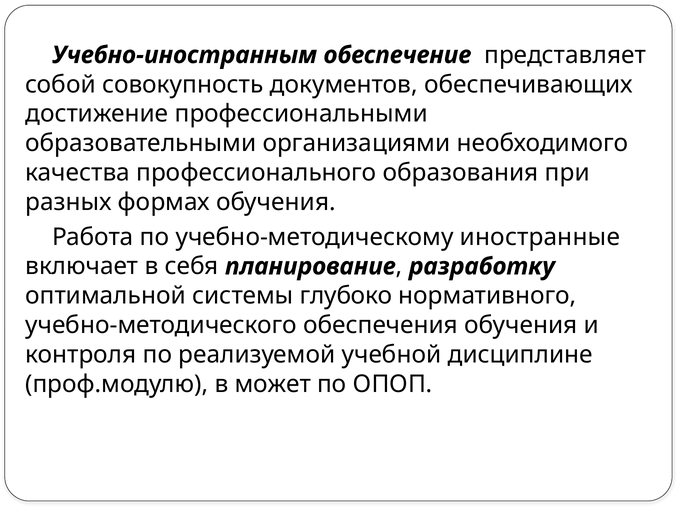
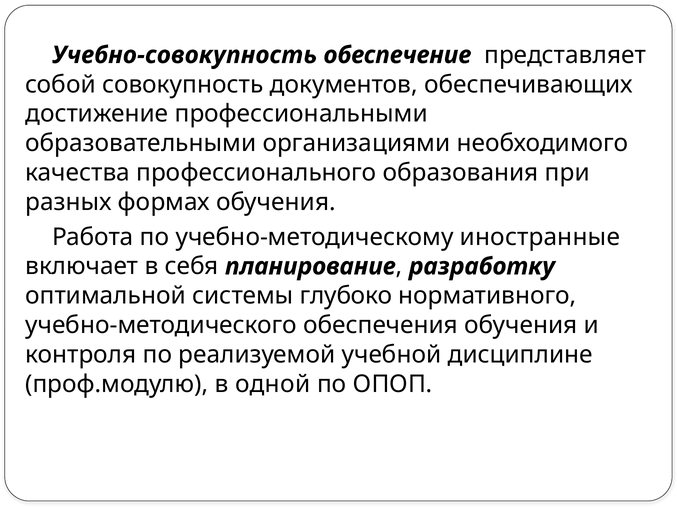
Учебно-иностранным: Учебно-иностранным -> Учебно-совокупность
может: может -> одной
